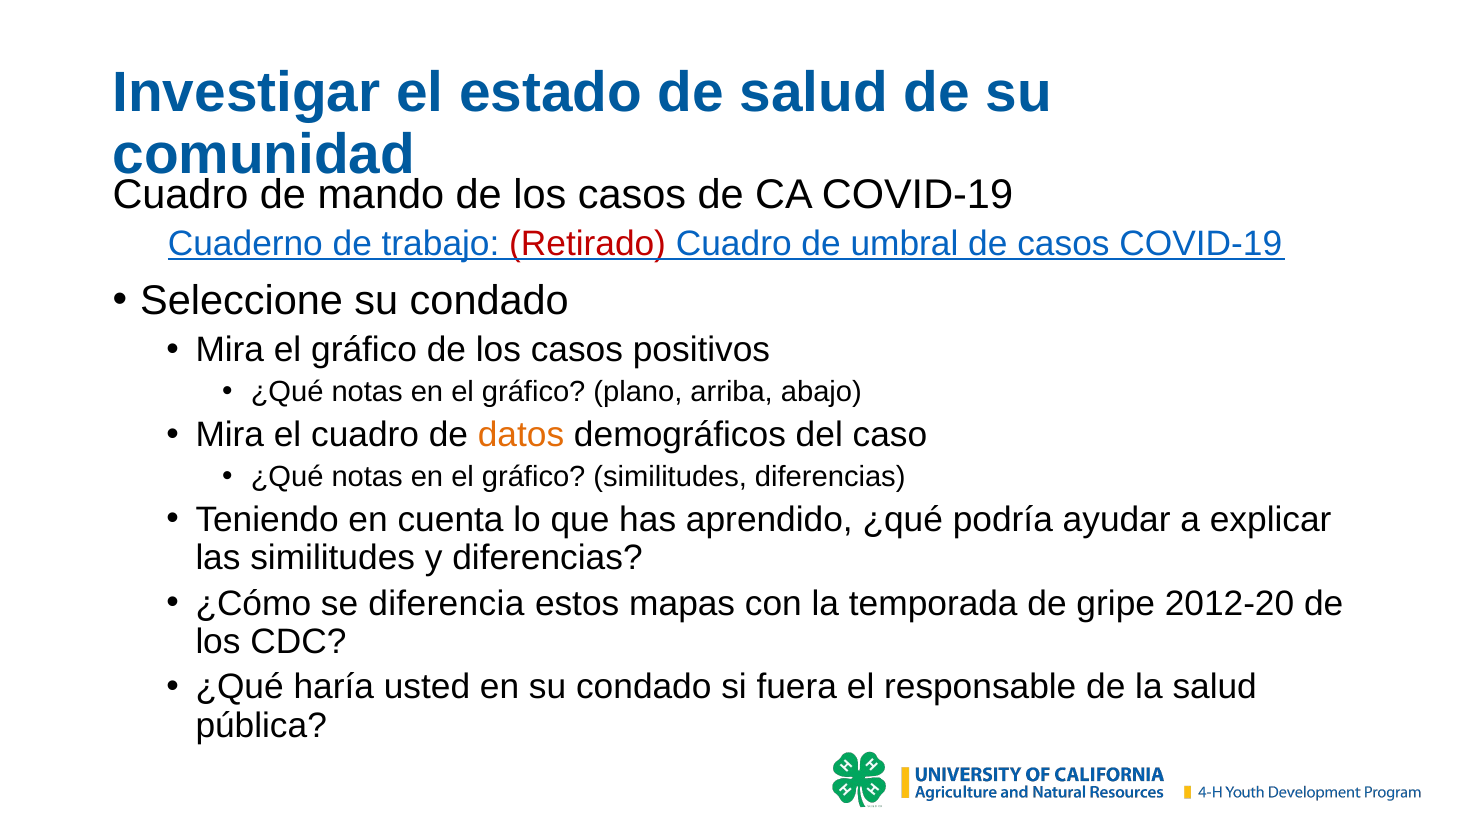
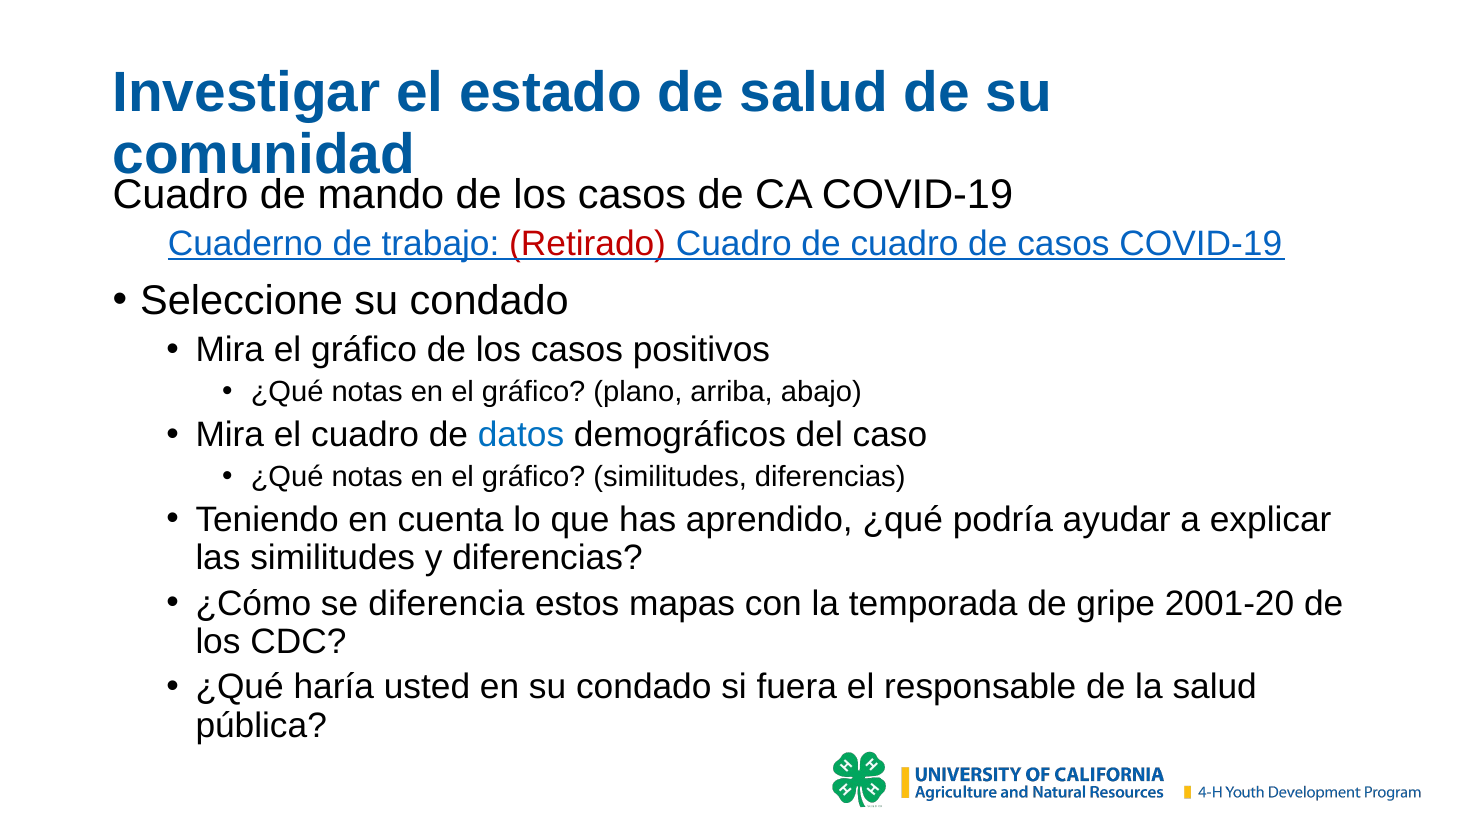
de umbral: umbral -> cuadro
datos colour: orange -> blue
2012-20: 2012-20 -> 2001-20
